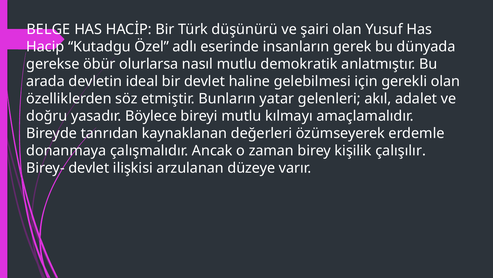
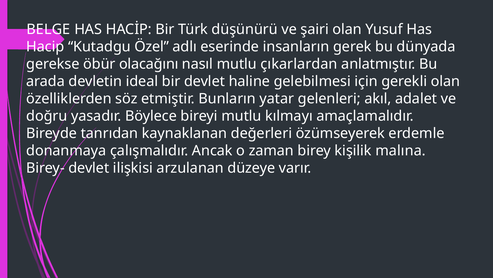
olurlarsa: olurlarsa -> olacağını
demokratik: demokratik -> çıkarlardan
çalışılır: çalışılır -> malına
